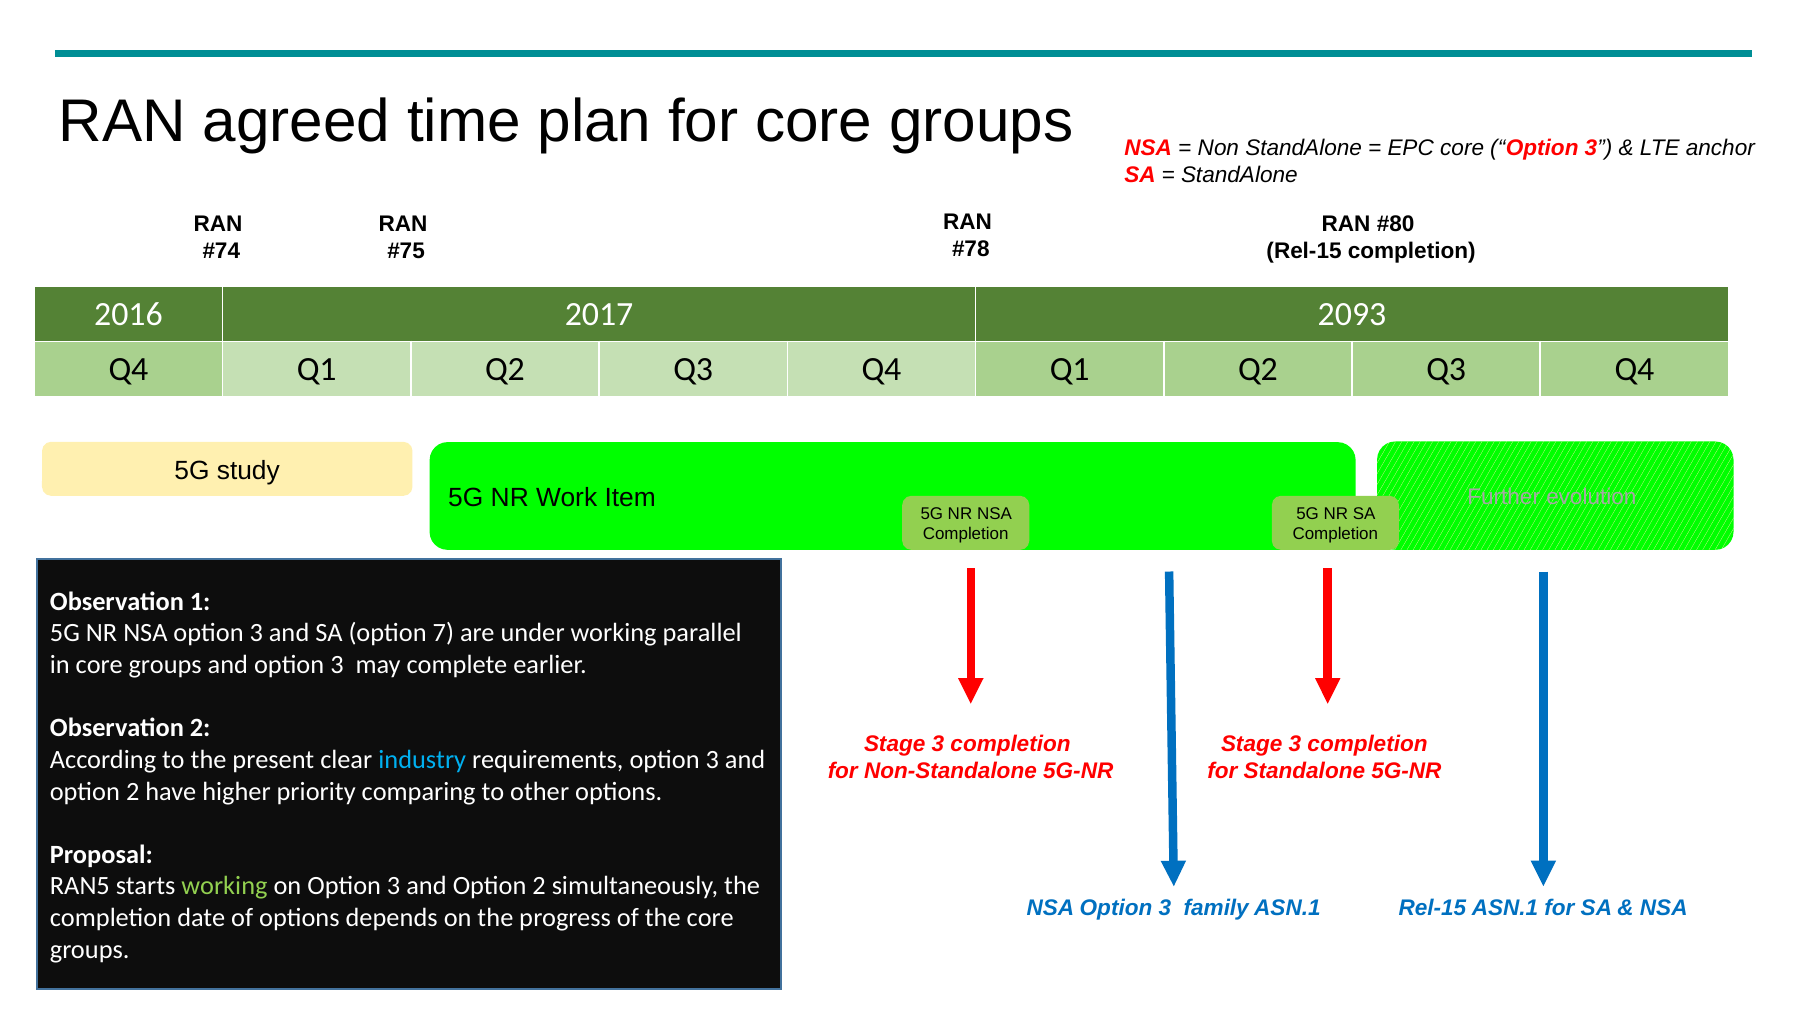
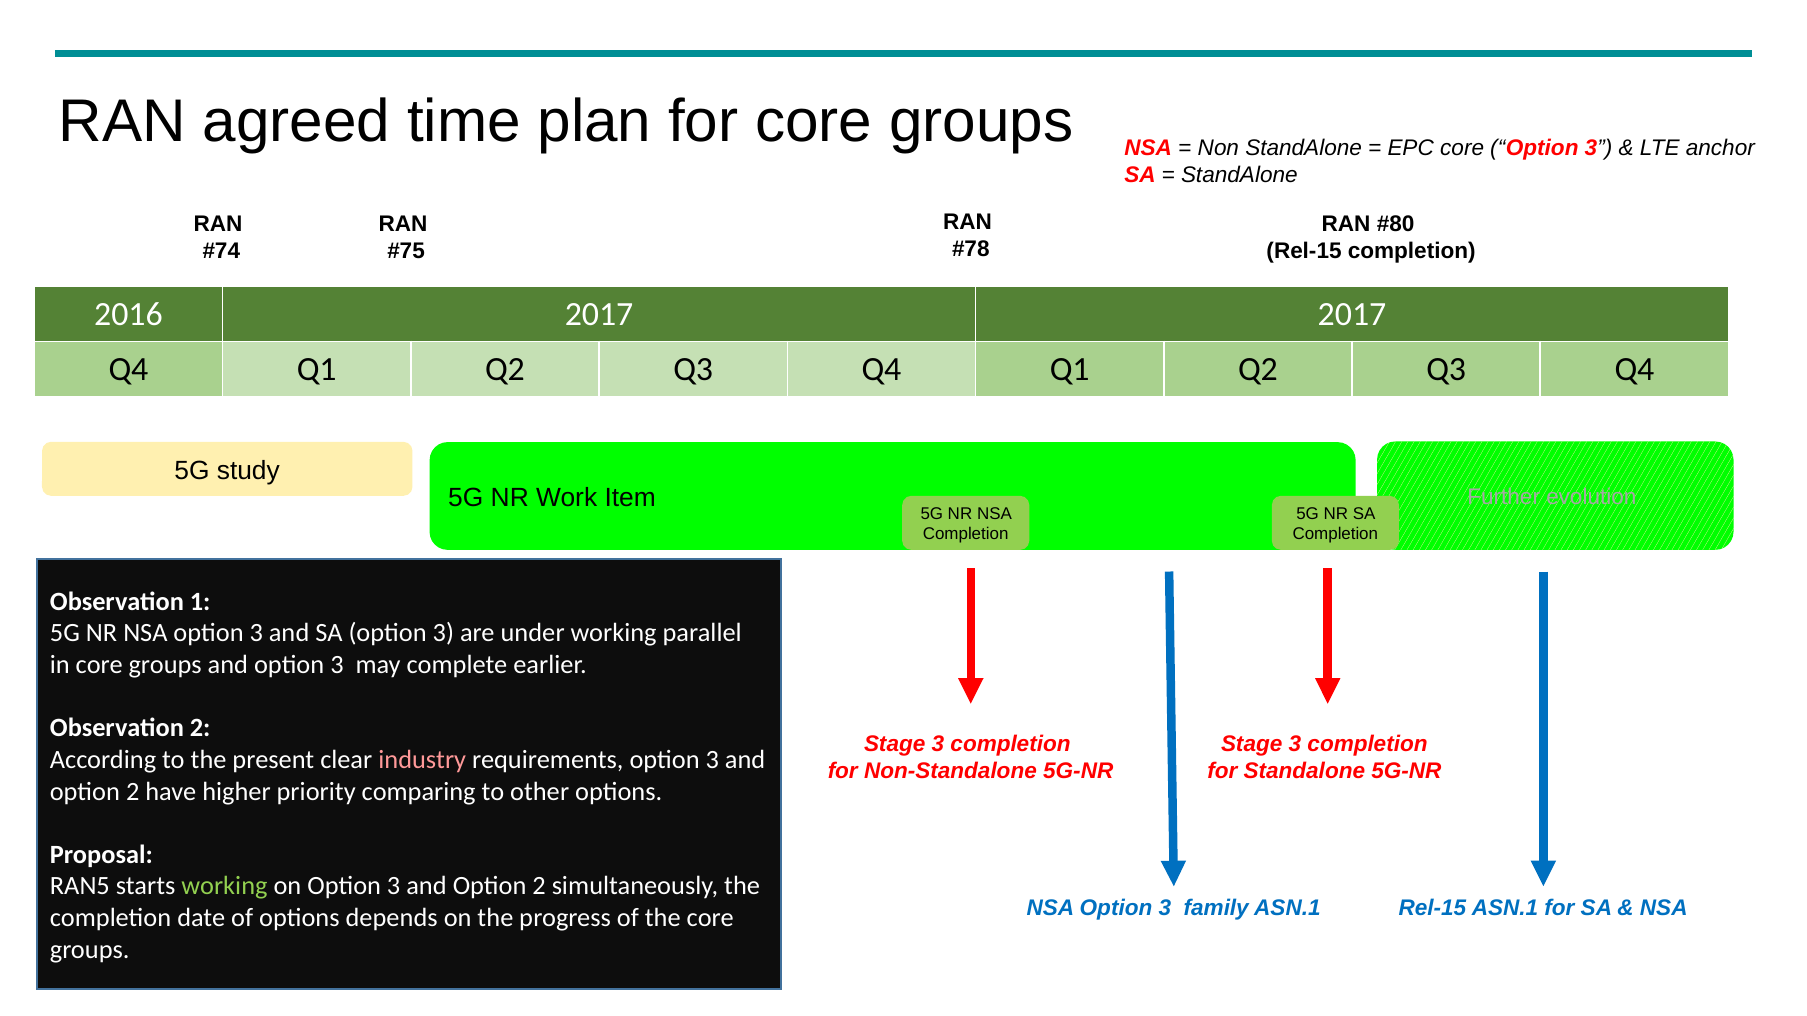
2017 2093: 2093 -> 2017
SA option 7: 7 -> 3
industry colour: light blue -> pink
